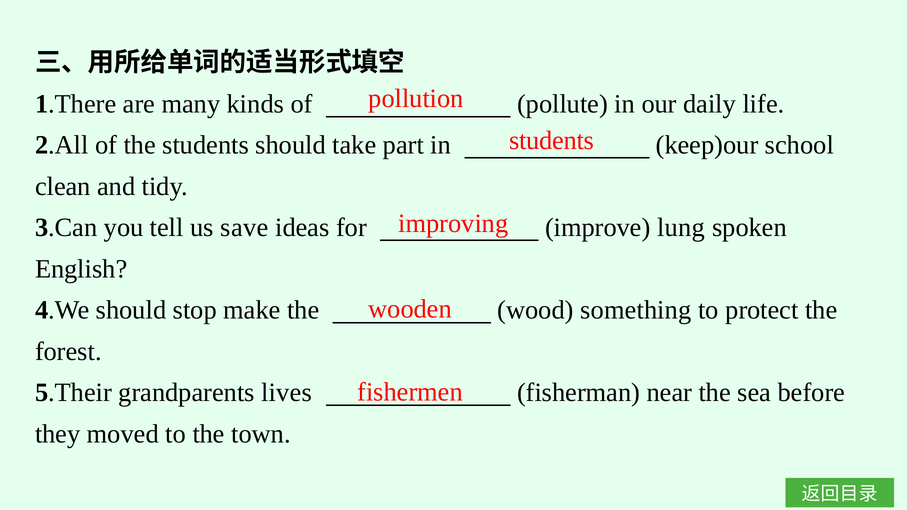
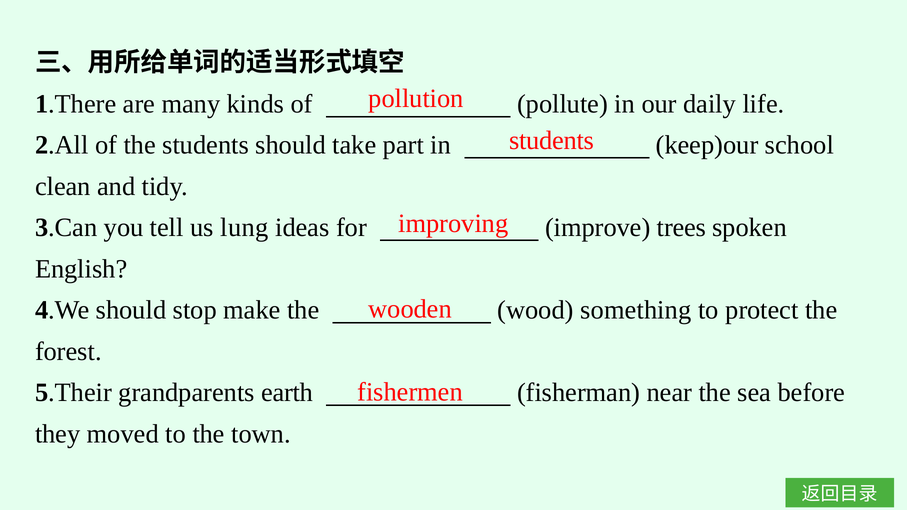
save: save -> lung
lung: lung -> trees
lives: lives -> earth
